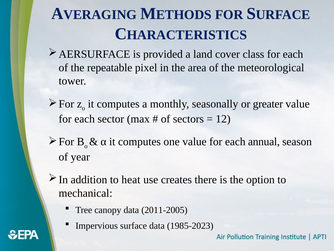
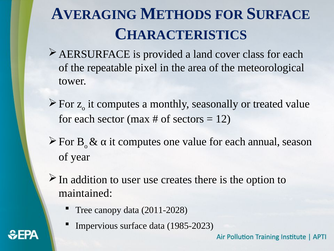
greater: greater -> treated
heat: heat -> user
mechanical: mechanical -> maintained
2011-2005: 2011-2005 -> 2011-2028
